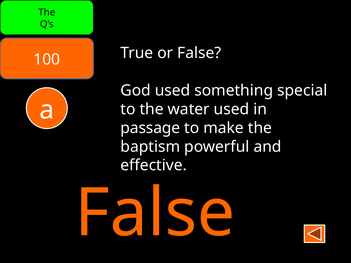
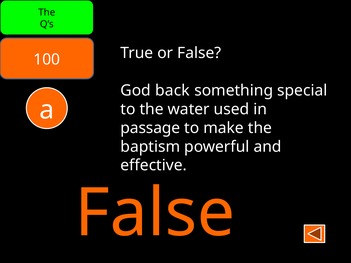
God used: used -> back
